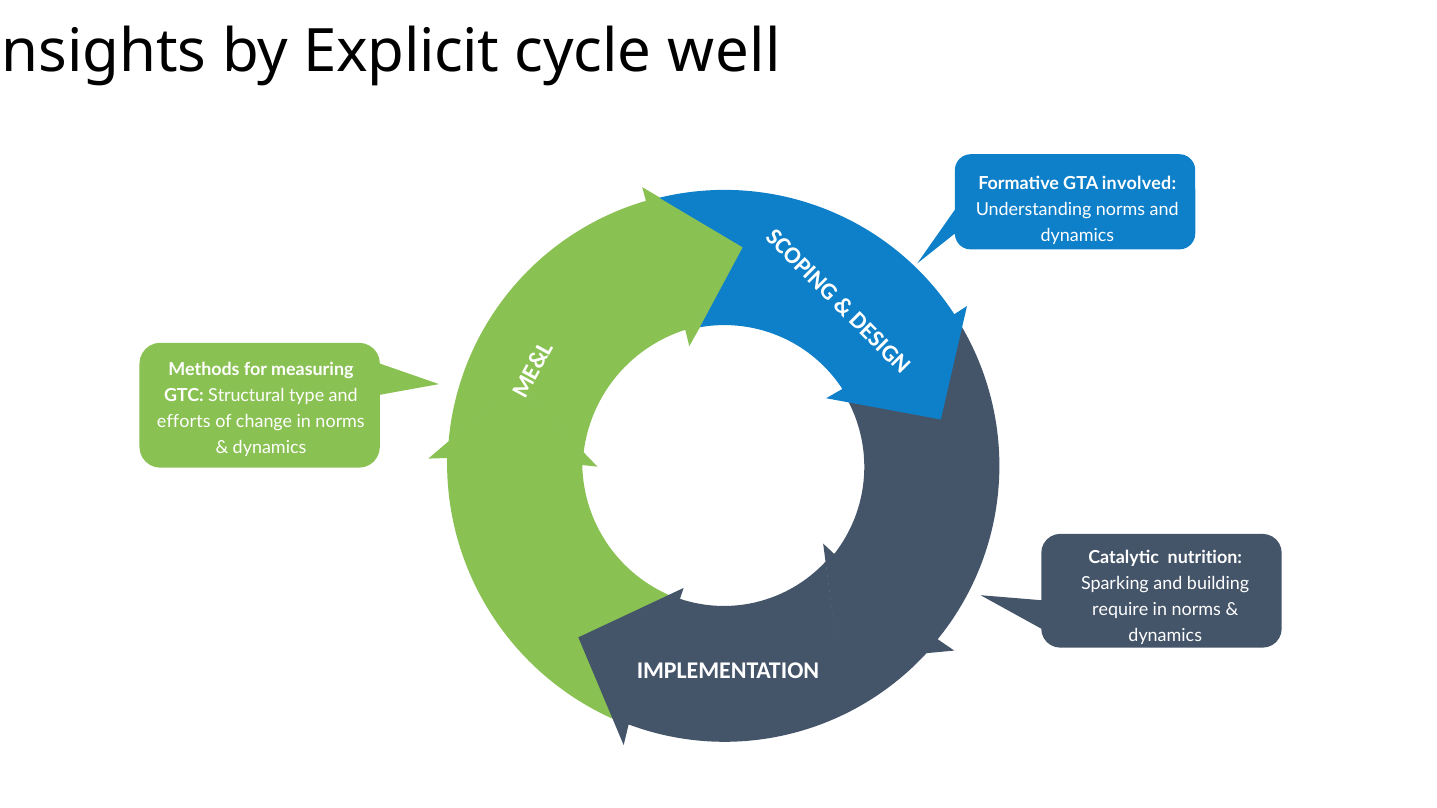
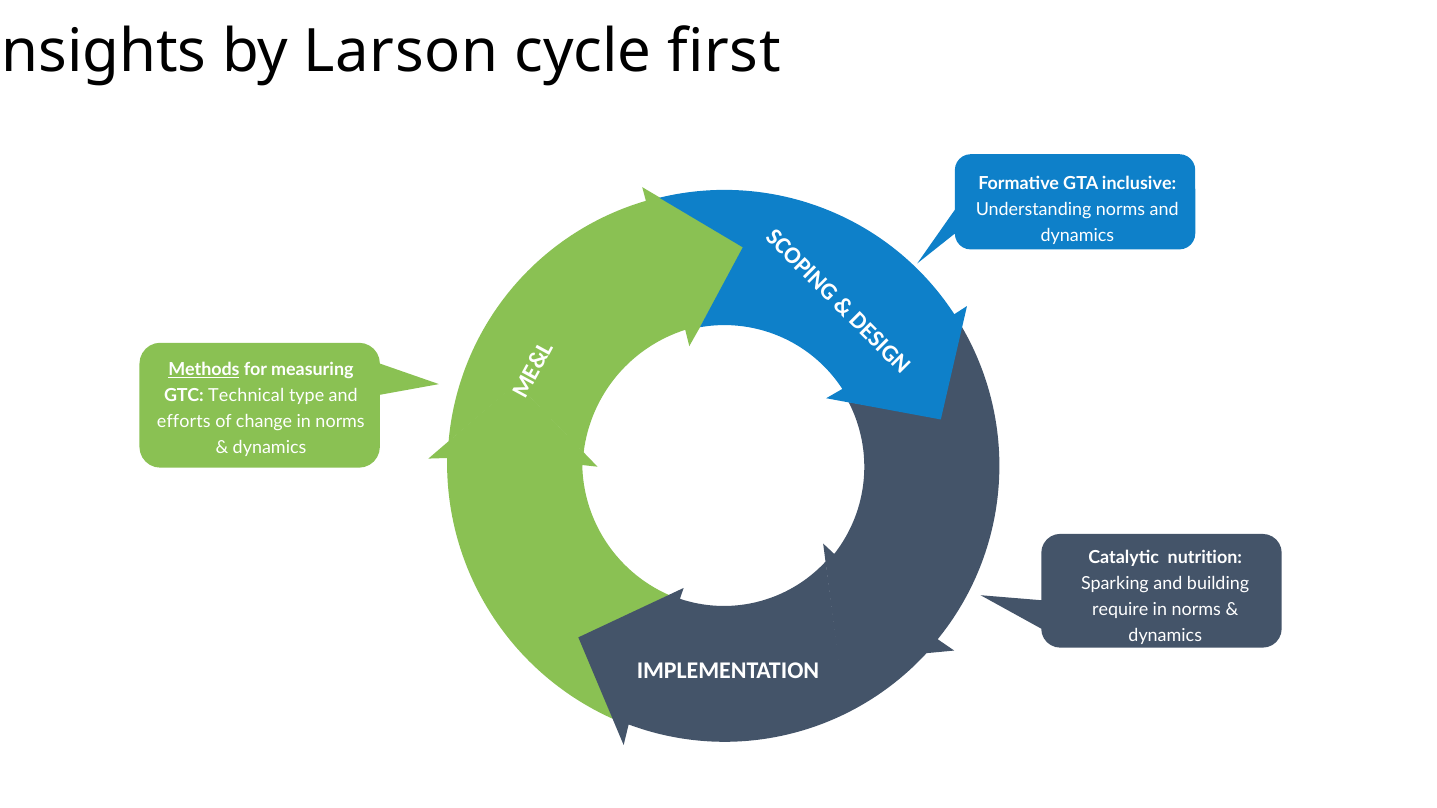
Explicit: Explicit -> Larson
well: well -> first
involved: involved -> inclusive
Methods underline: none -> present
Structural: Structural -> Technical
